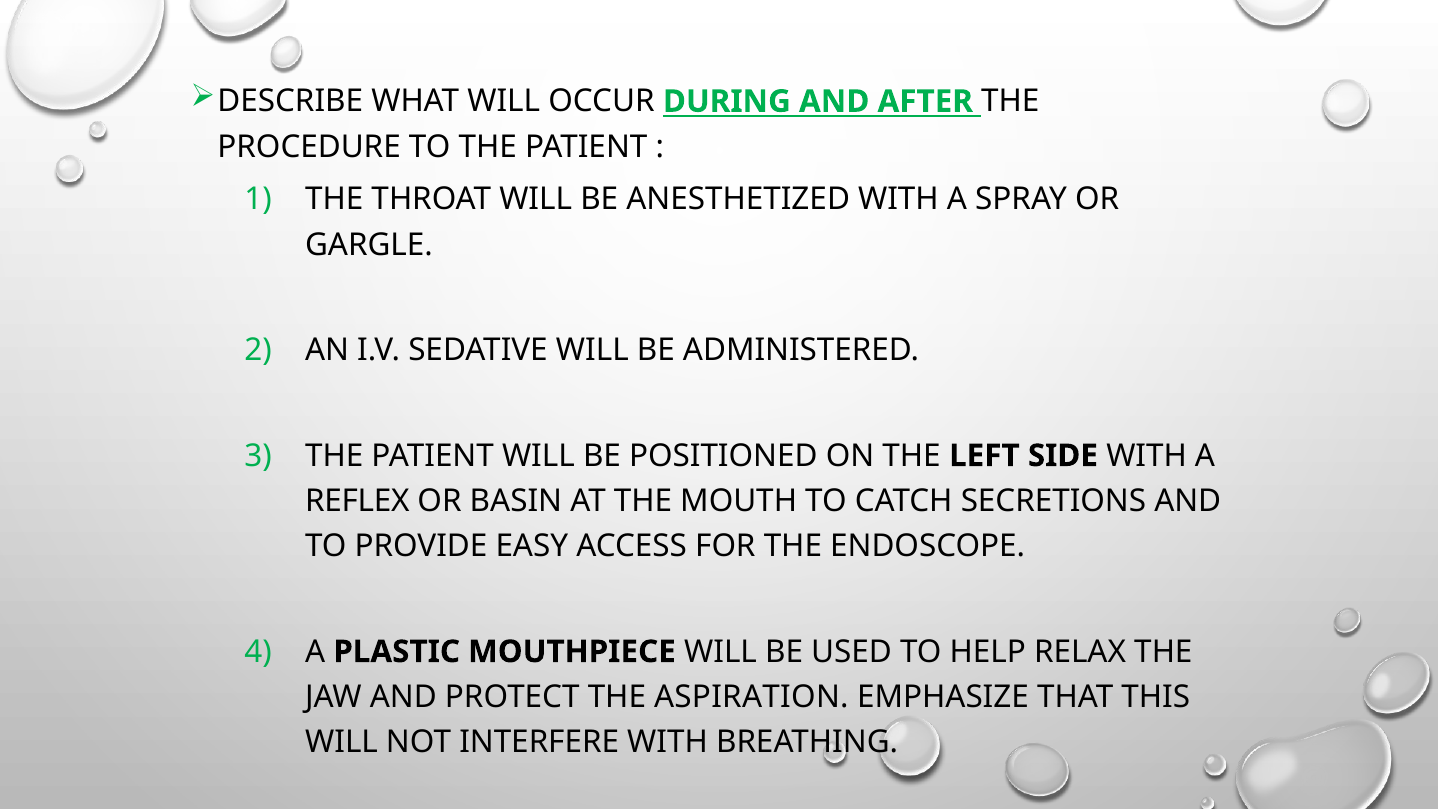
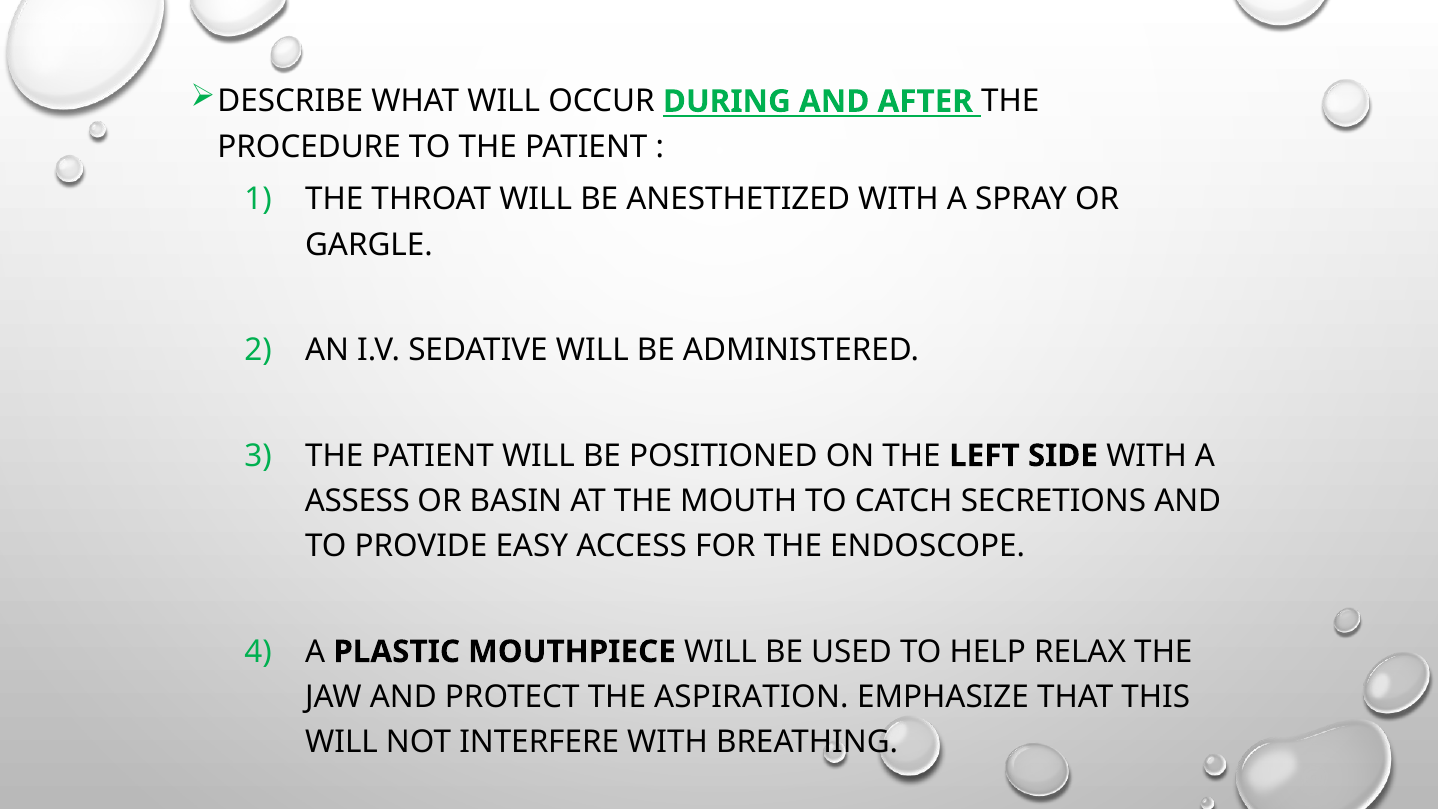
REFLEX: REFLEX -> ASSESS
